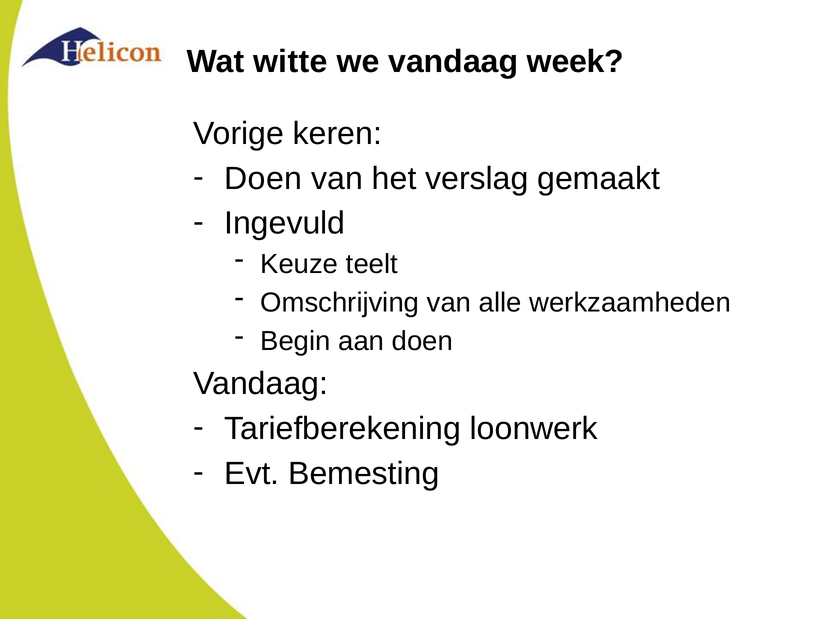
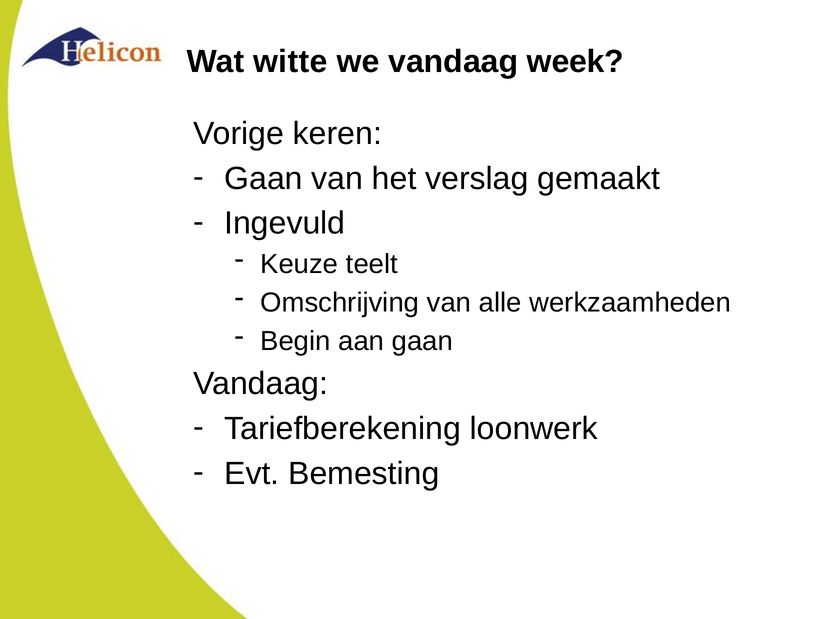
Doen at (263, 178): Doen -> Gaan
aan doen: doen -> gaan
